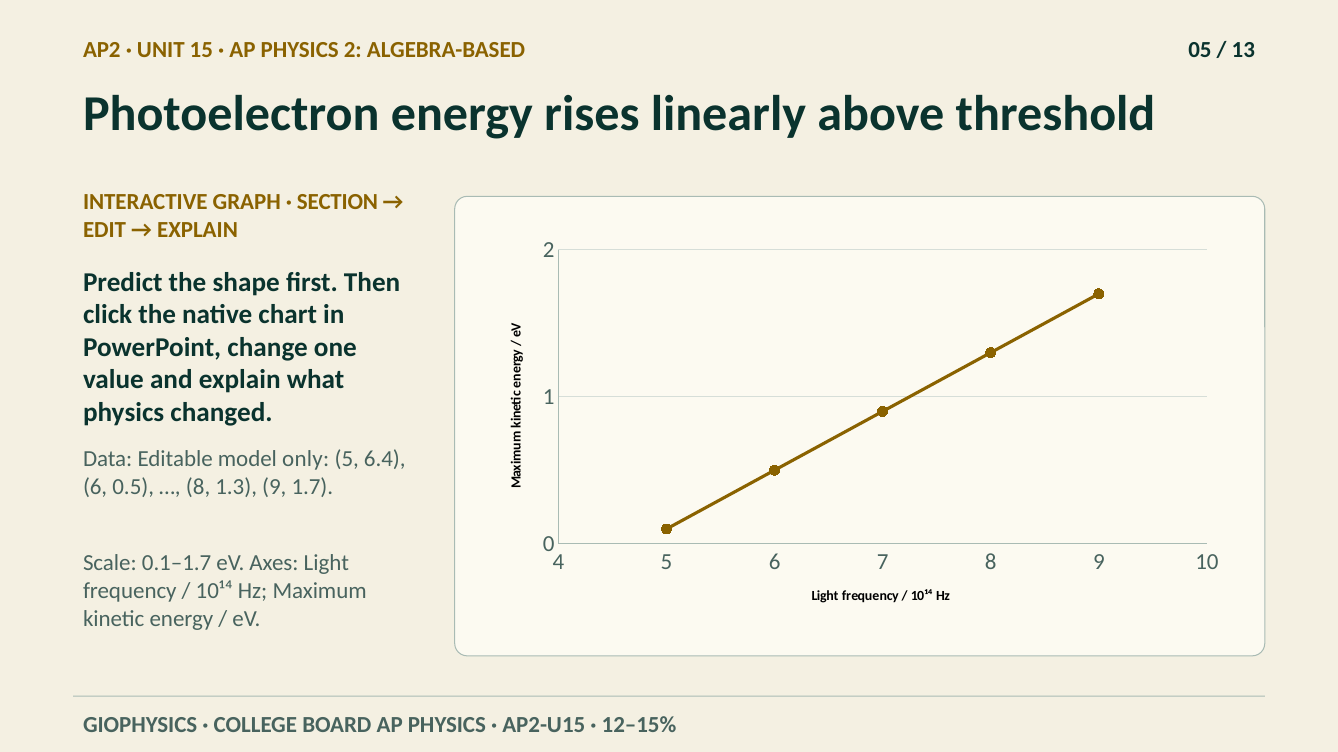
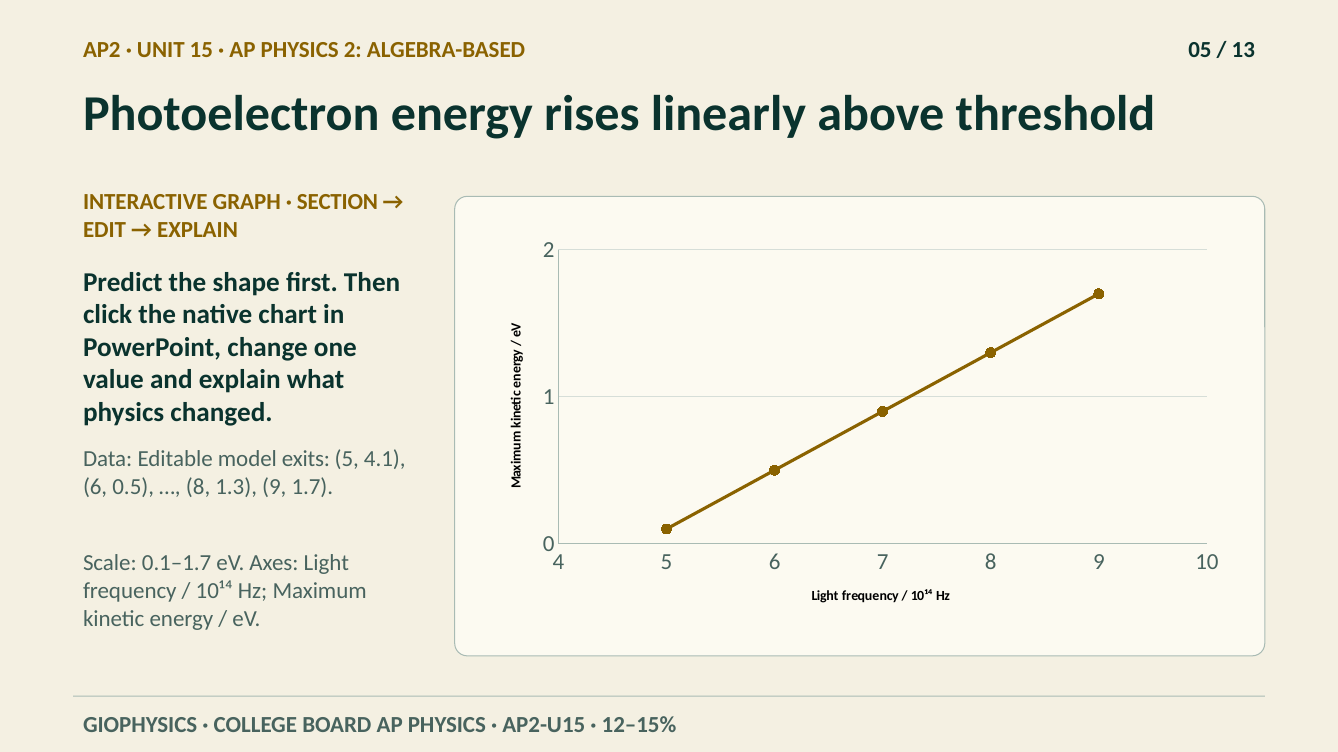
only: only -> exits
6.4: 6.4 -> 4.1
